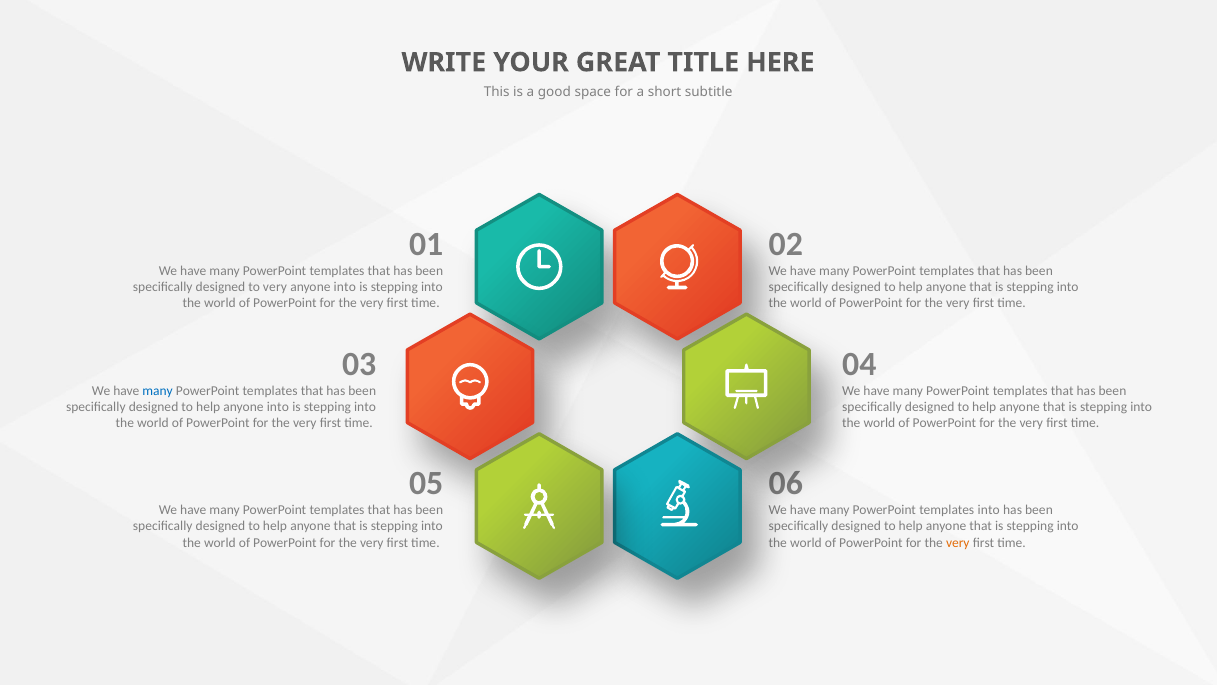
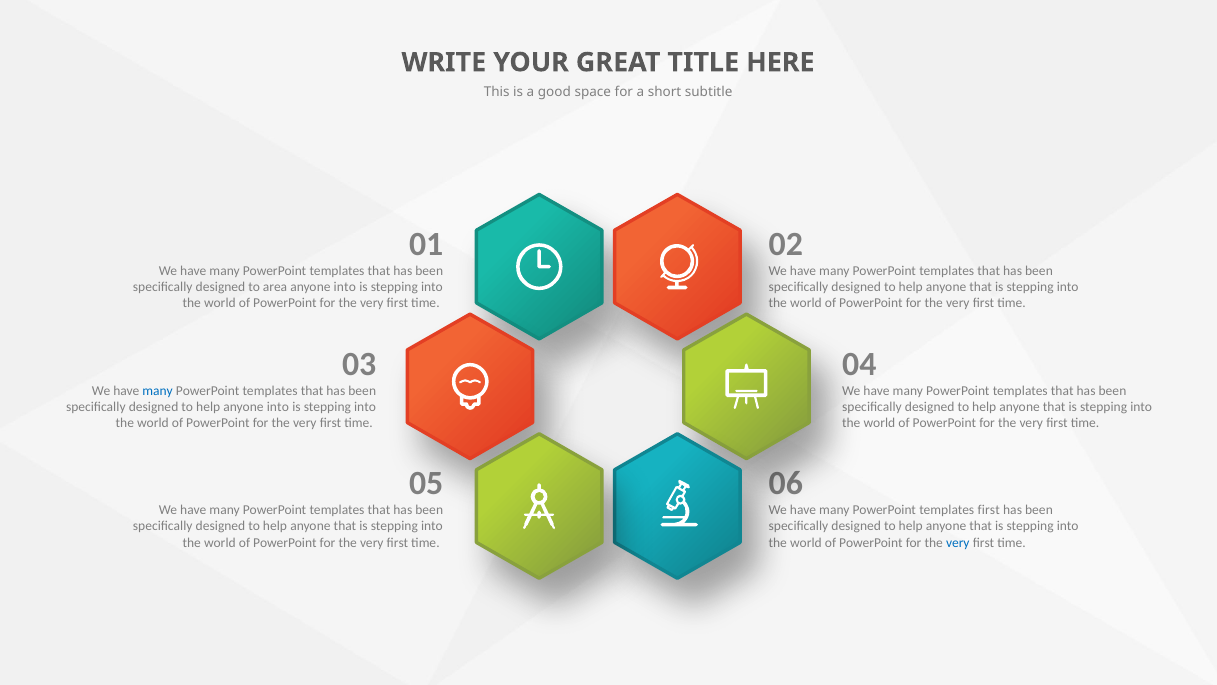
to very: very -> area
templates into: into -> first
very at (958, 542) colour: orange -> blue
